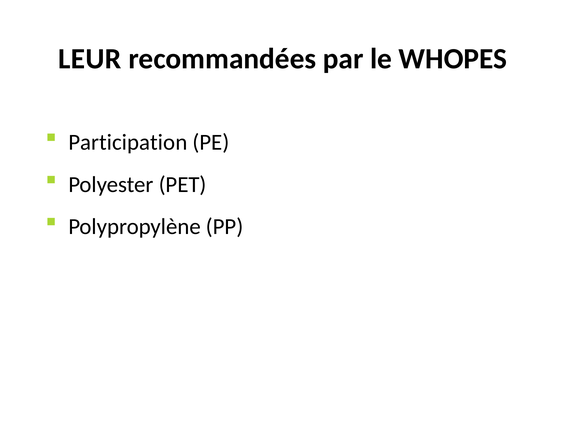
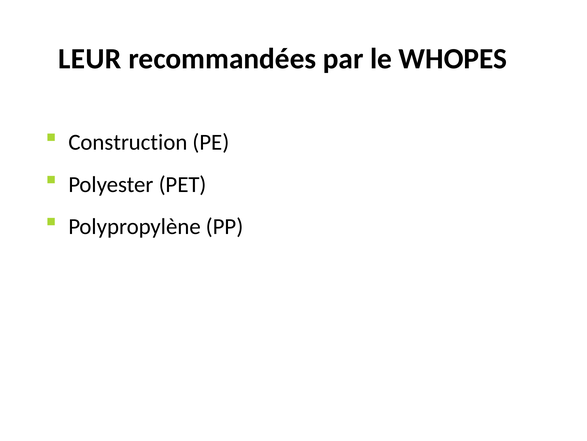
Participation: Participation -> Construction
